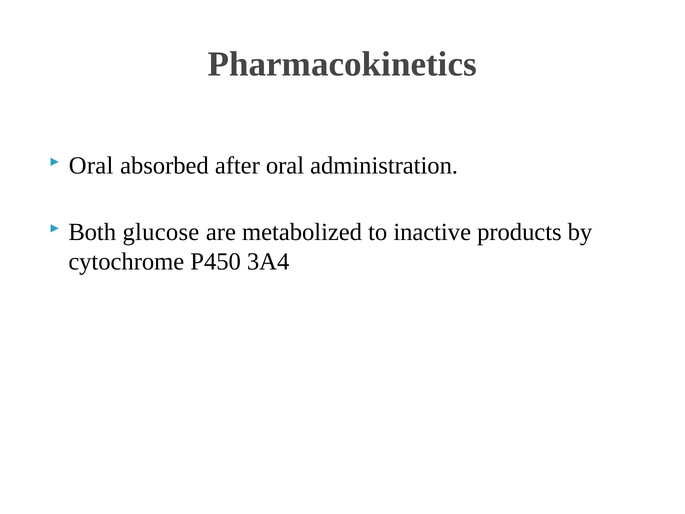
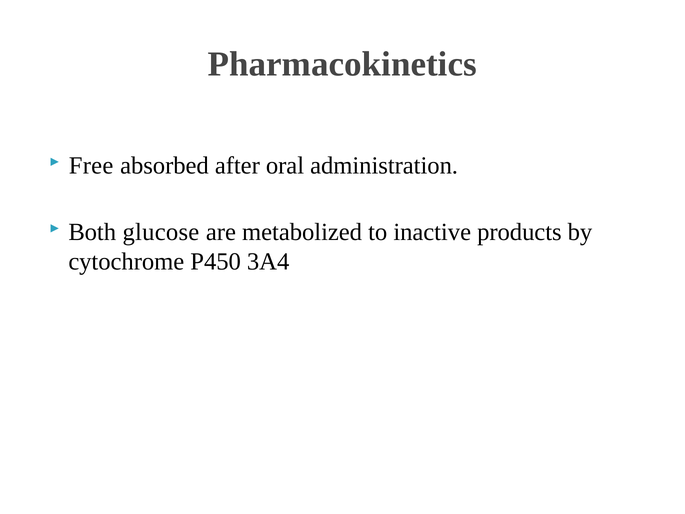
Oral at (91, 165): Oral -> Free
